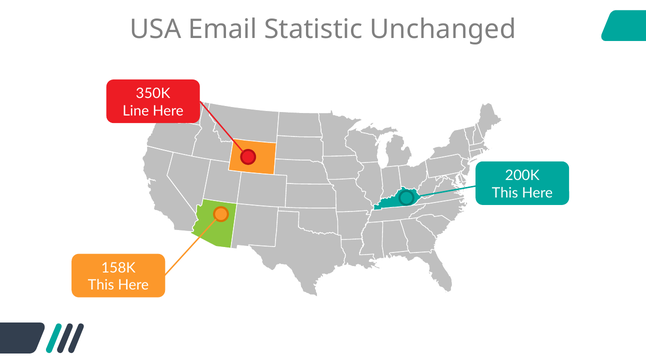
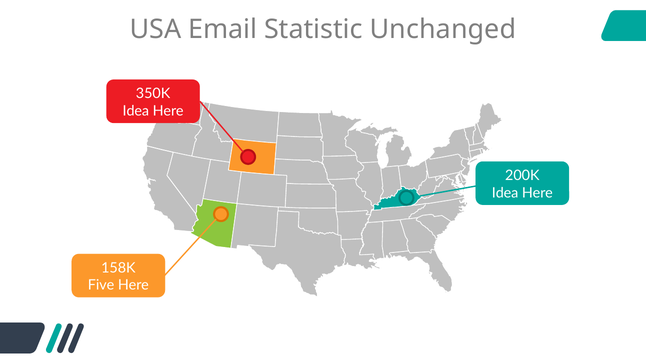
Line at (136, 111): Line -> Idea
This at (505, 192): This -> Idea
This at (101, 285): This -> Five
